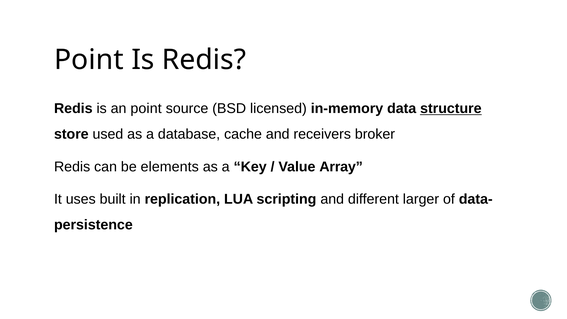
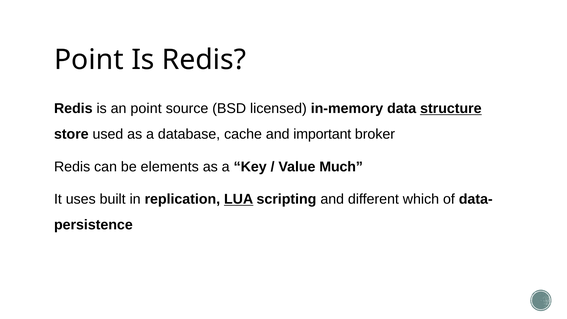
receivers: receivers -> important
Array: Array -> Much
LUA underline: none -> present
larger: larger -> which
